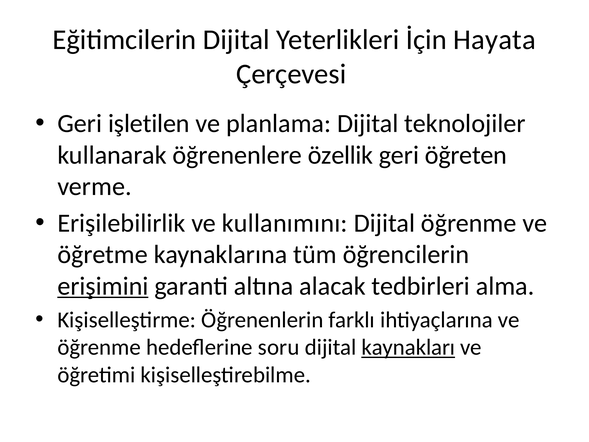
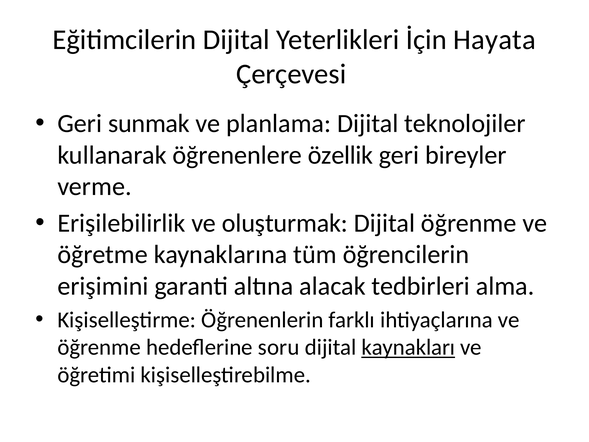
işletilen: işletilen -> sunmak
öğreten: öğreten -> bireyler
kullanımını: kullanımını -> oluşturmak
erişimini underline: present -> none
